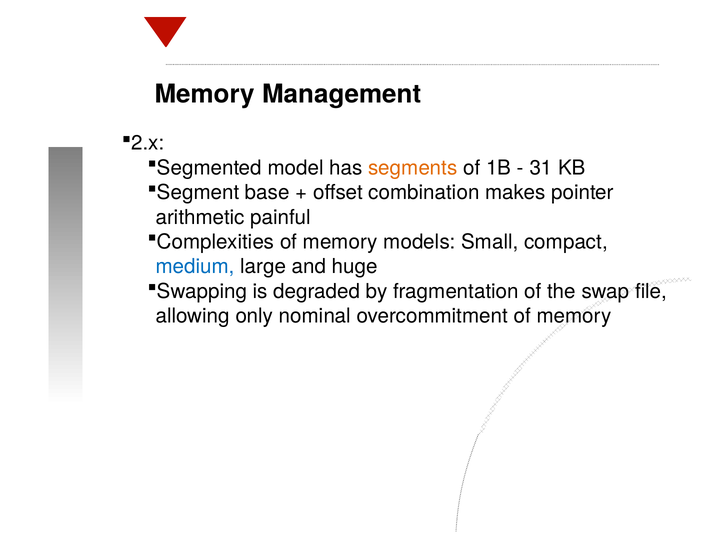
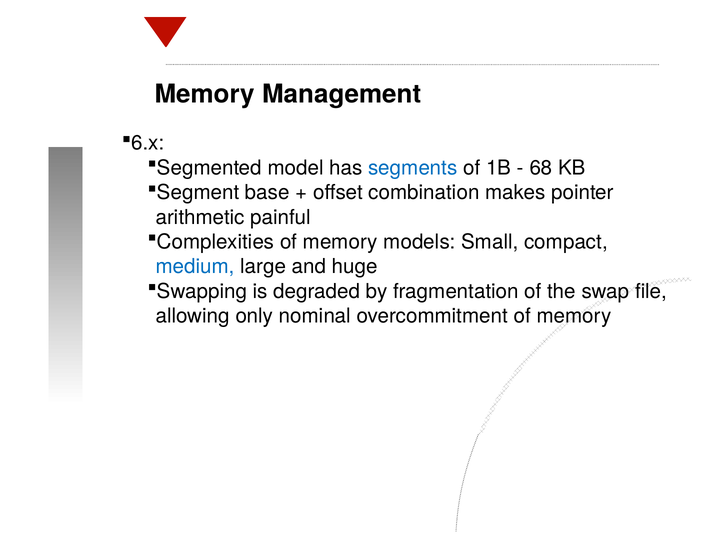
2.x: 2.x -> 6.x
segments colour: orange -> blue
31: 31 -> 68
